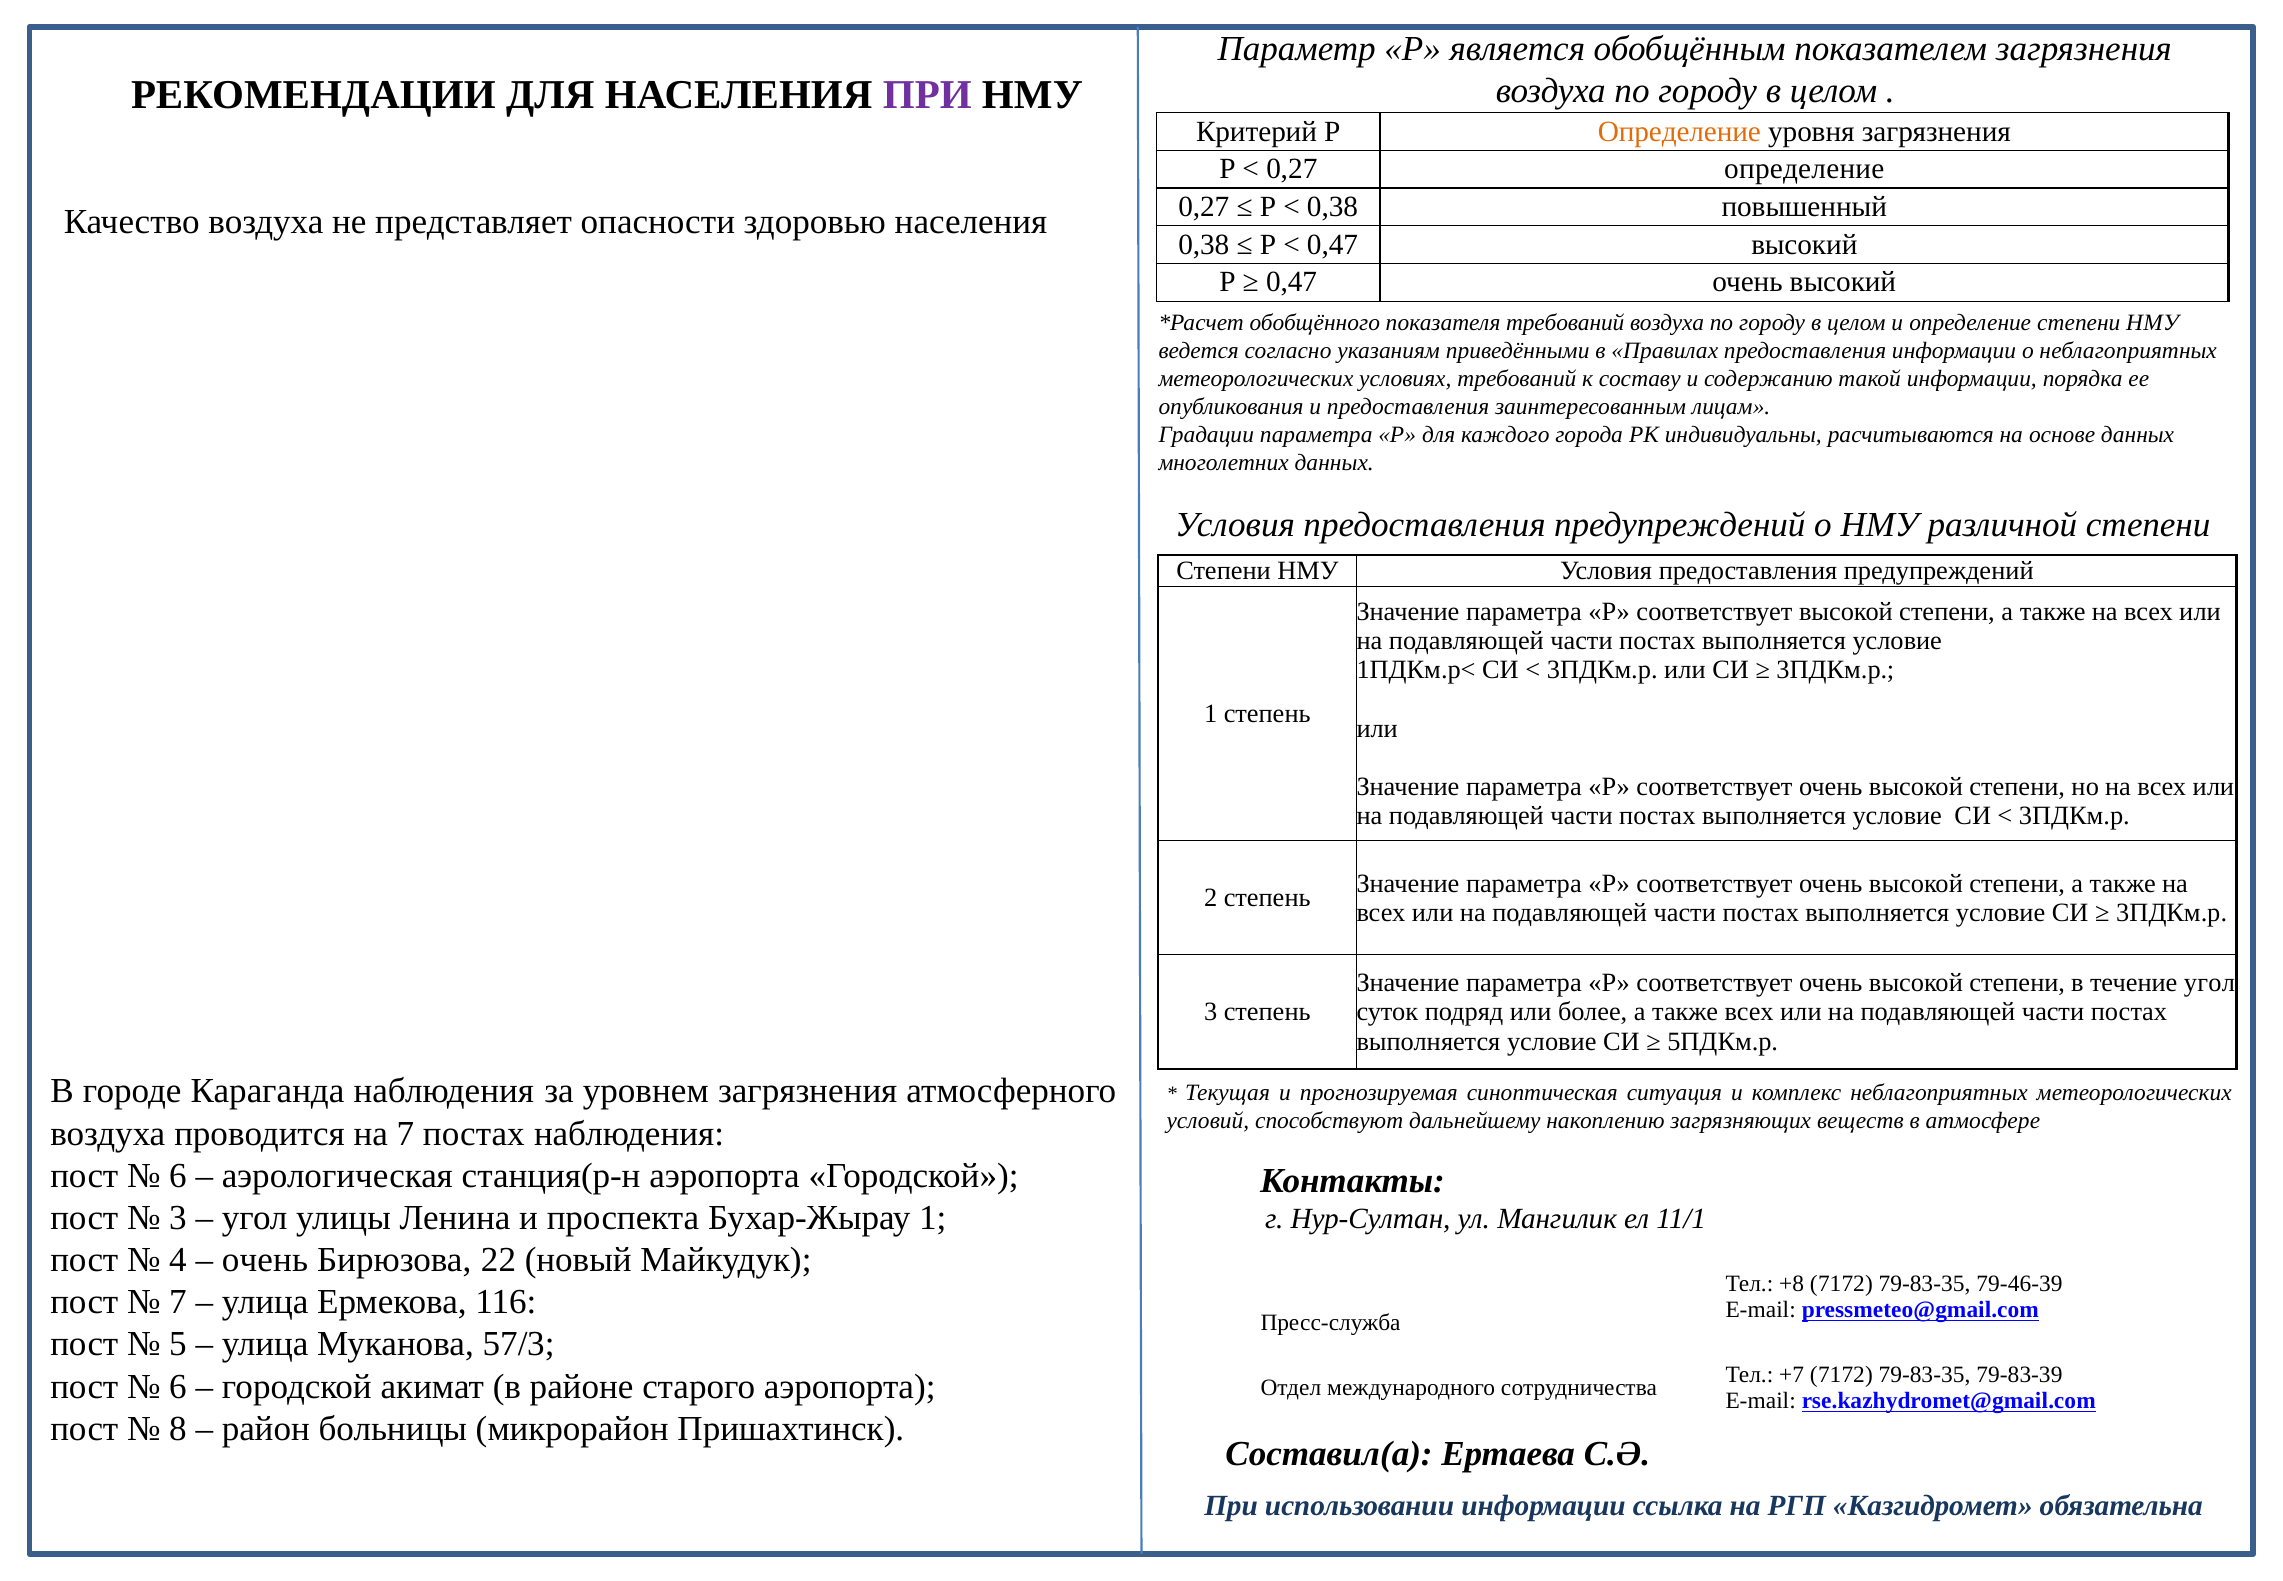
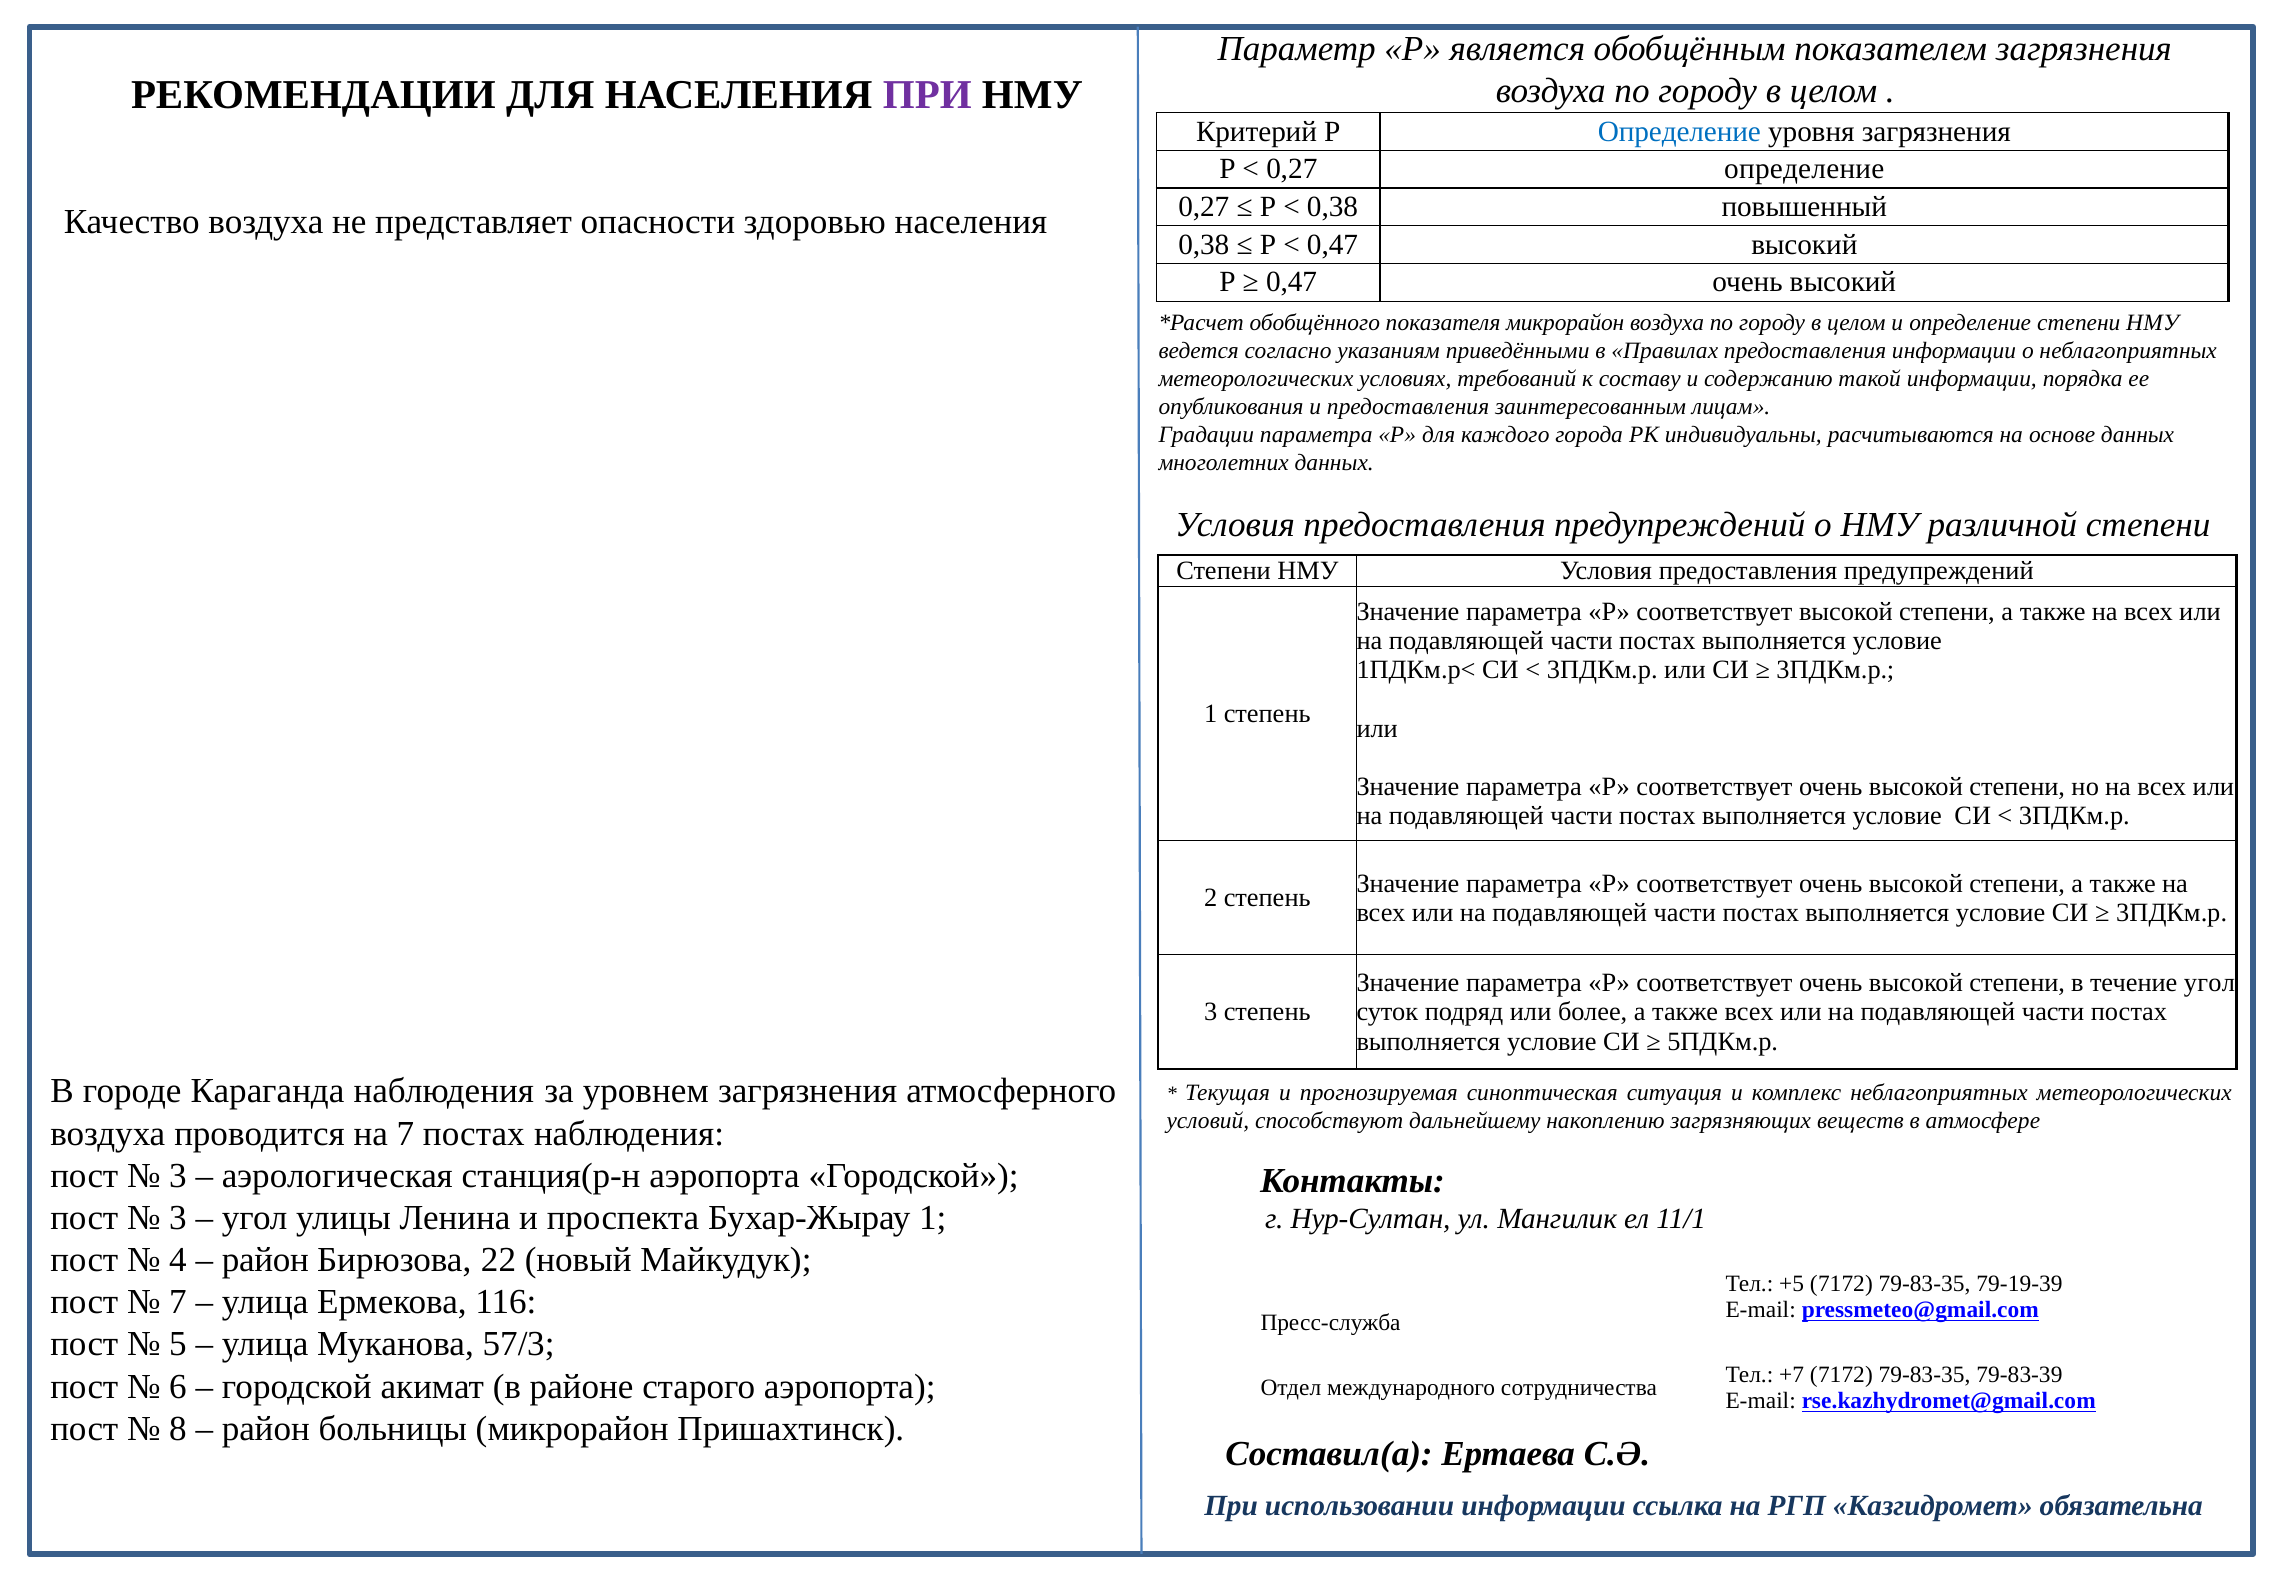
Определение at (1679, 131) colour: orange -> blue
показателя требований: требований -> микрорайон
6 at (178, 1175): 6 -> 3
очень at (265, 1260): очень -> район
+8: +8 -> +5
79-46-39: 79-46-39 -> 79-19-39
